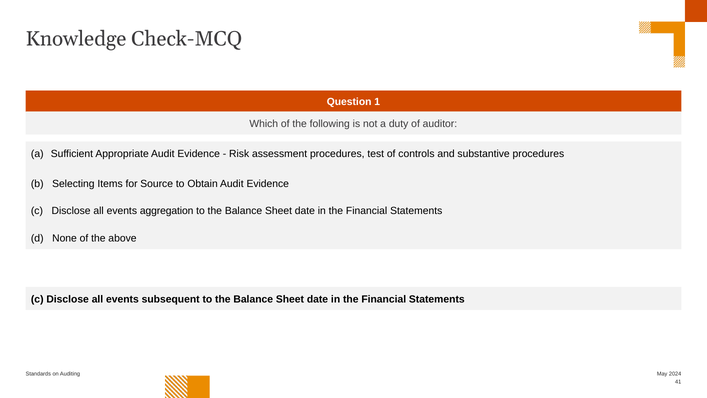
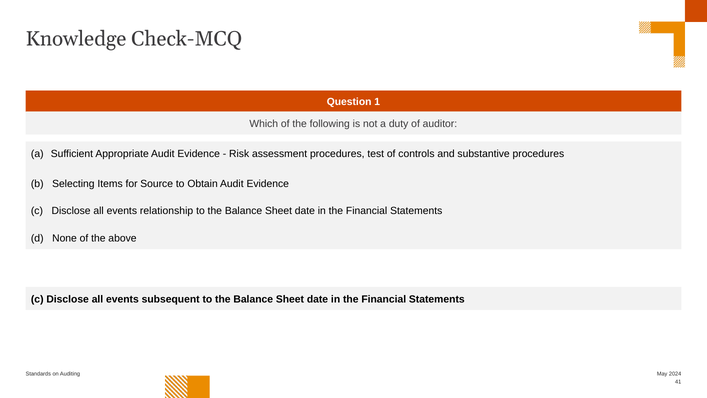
aggregation: aggregation -> relationship
